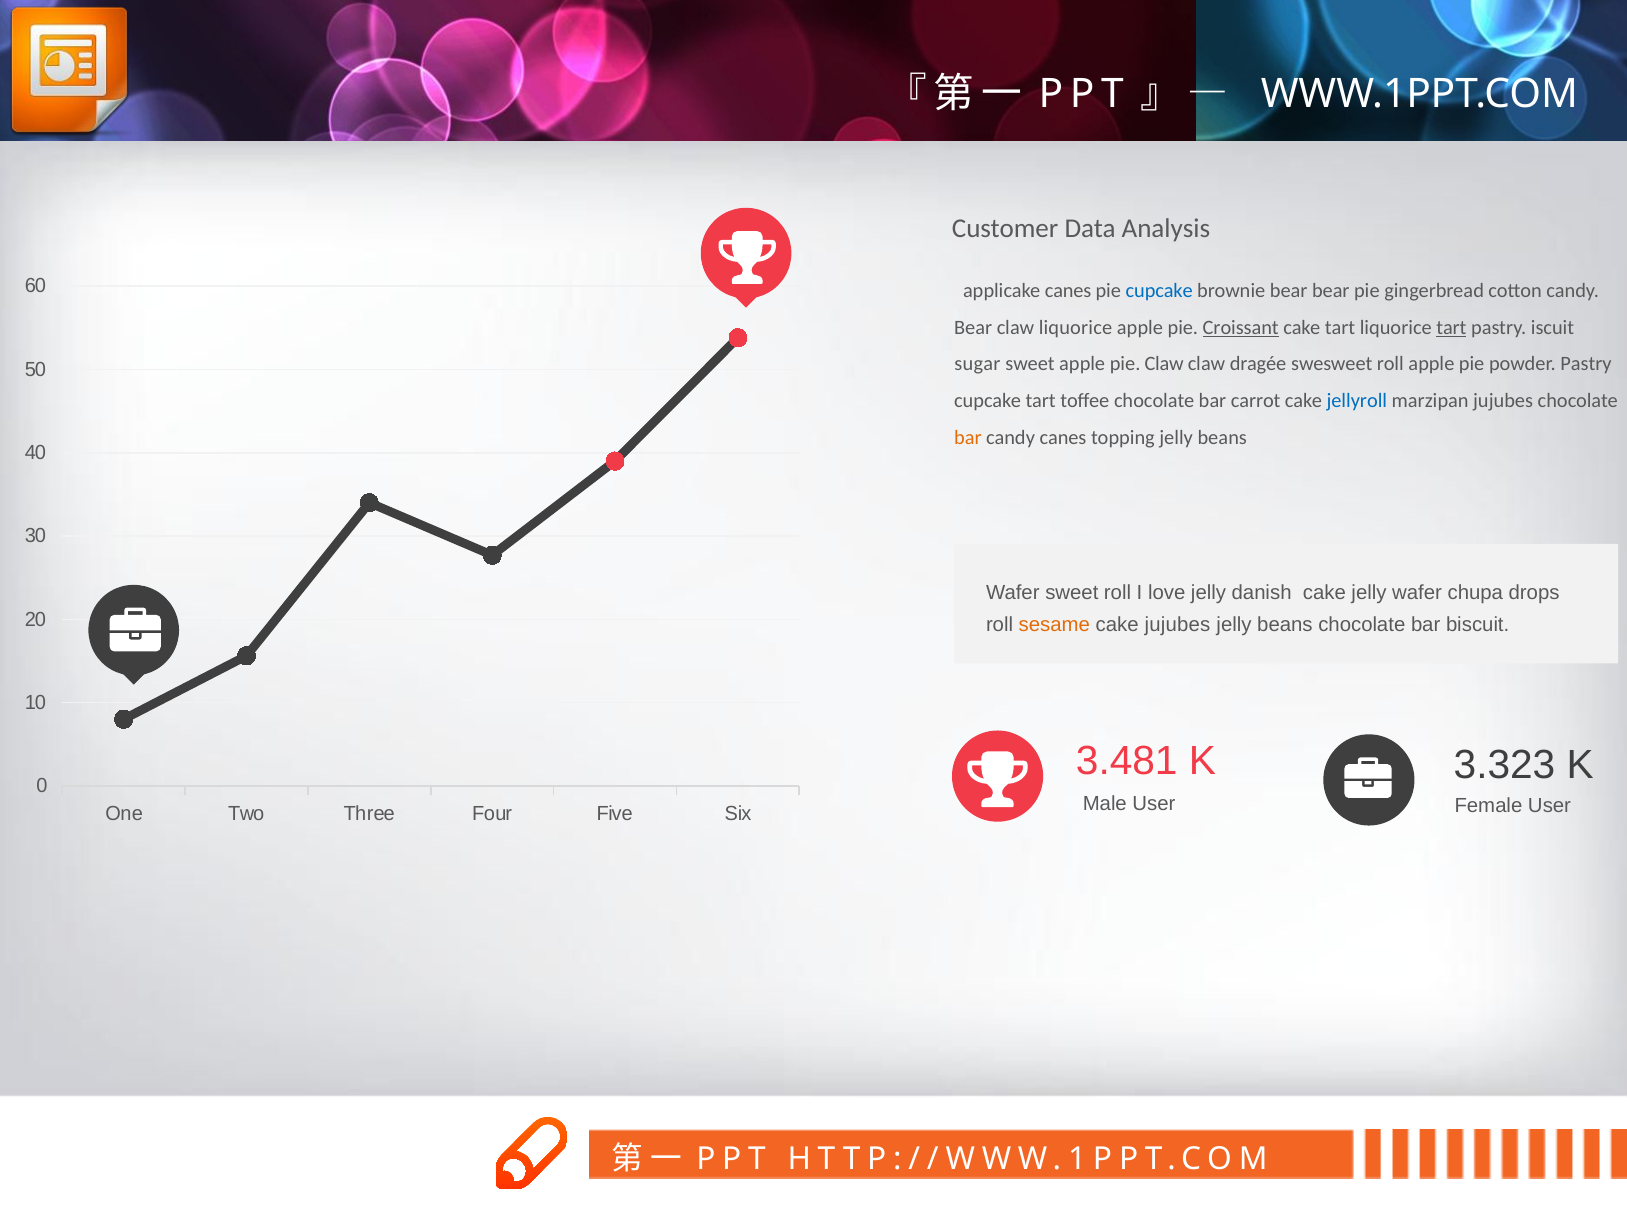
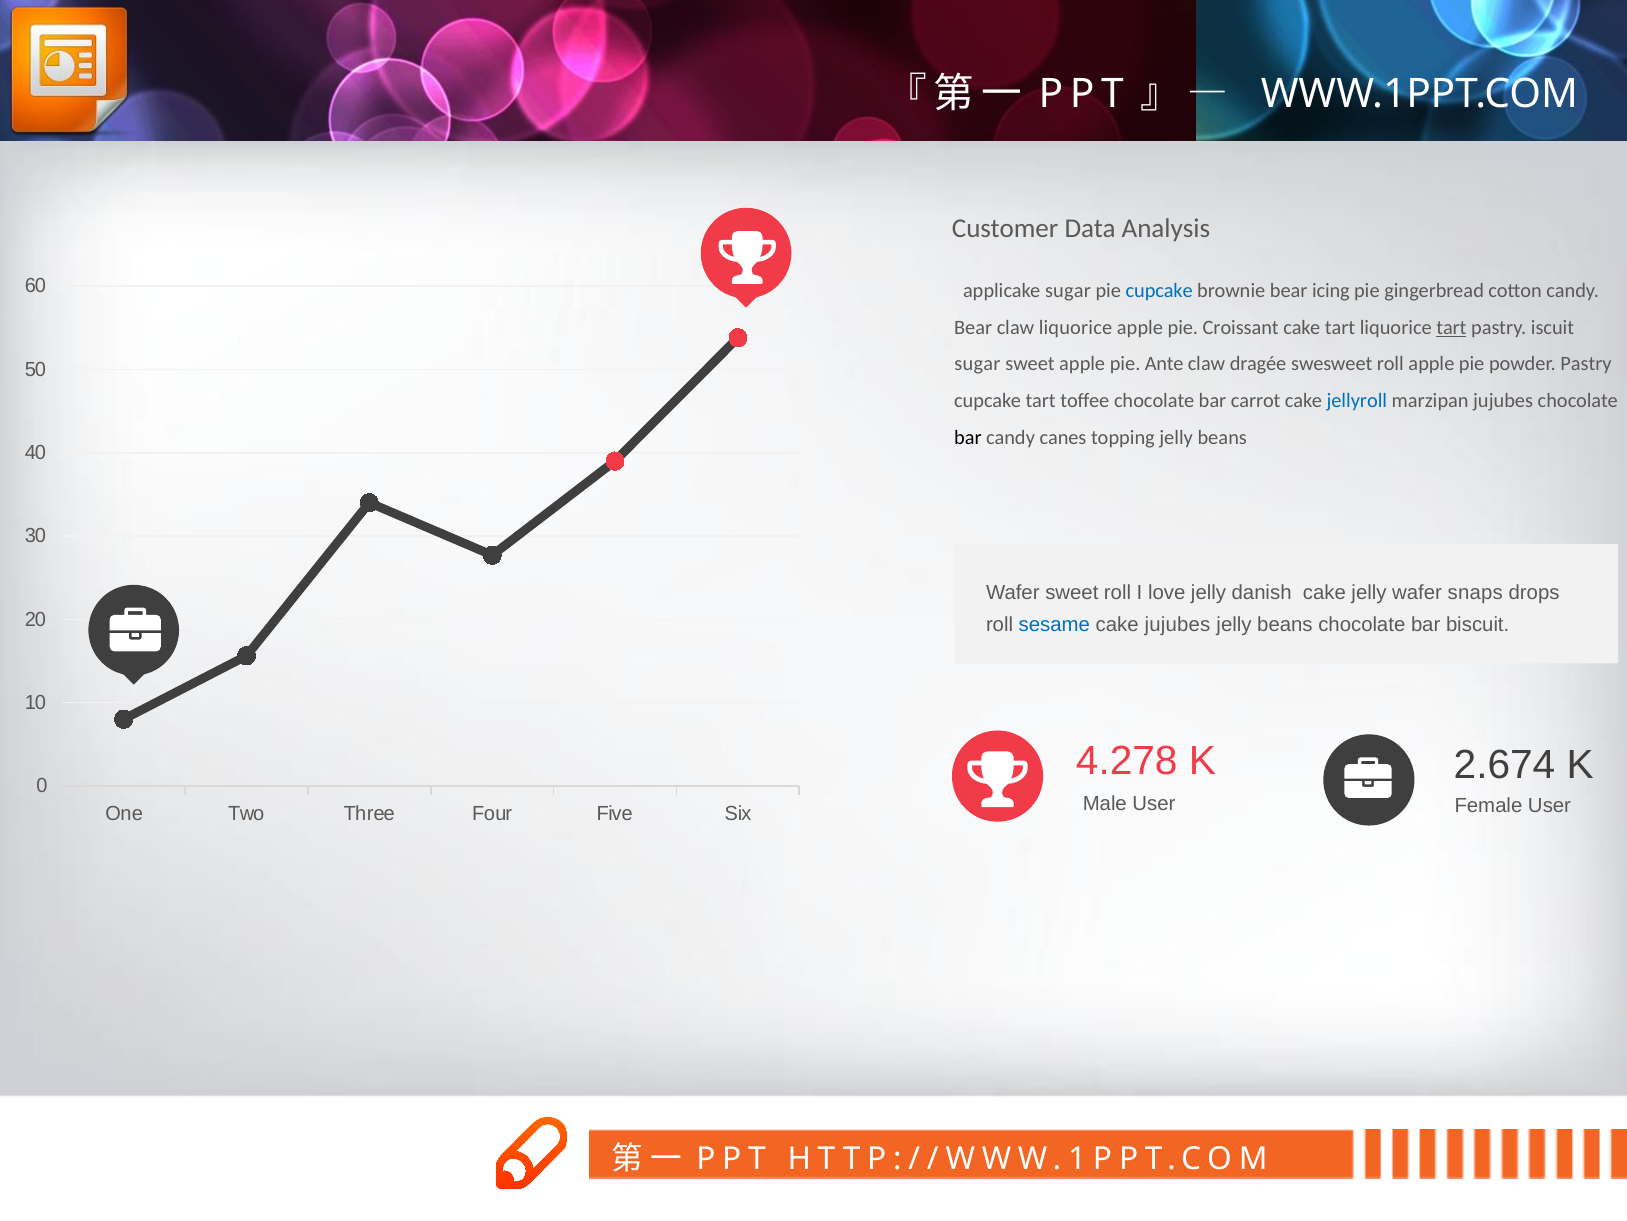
applicake canes: canes -> sugar
bear bear: bear -> icing
Croissant underline: present -> none
pie Claw: Claw -> Ante
bar at (968, 437) colour: orange -> black
chupa: chupa -> snaps
sesame colour: orange -> blue
3.481: 3.481 -> 4.278
3.323: 3.323 -> 2.674
